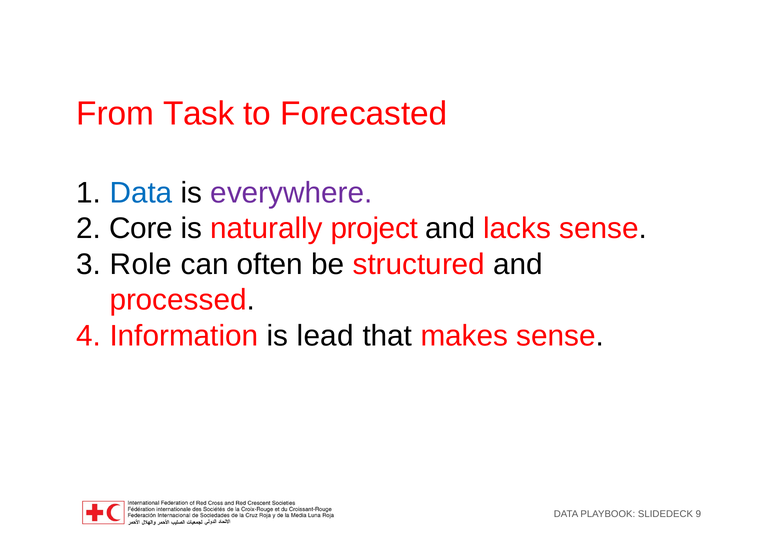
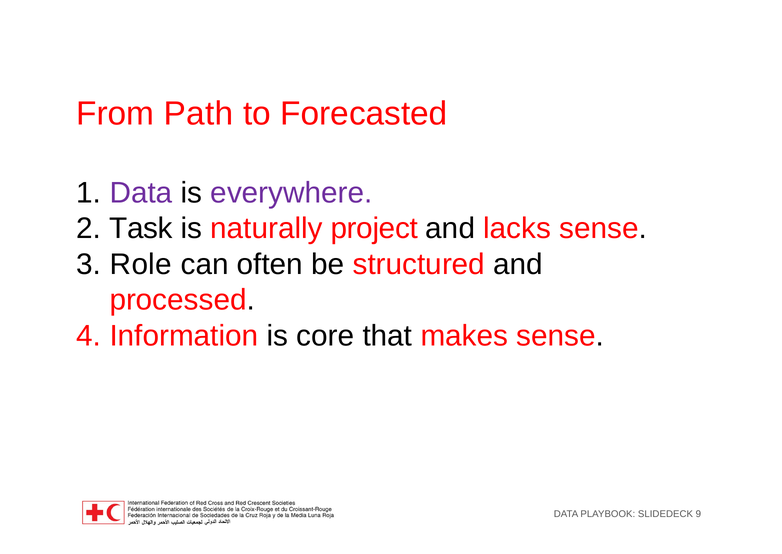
Task: Task -> Path
Data at (141, 193) colour: blue -> purple
Core: Core -> Task
lead: lead -> core
